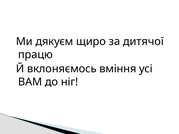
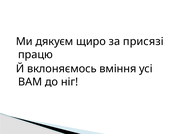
дитячої: дитячої -> присязі
